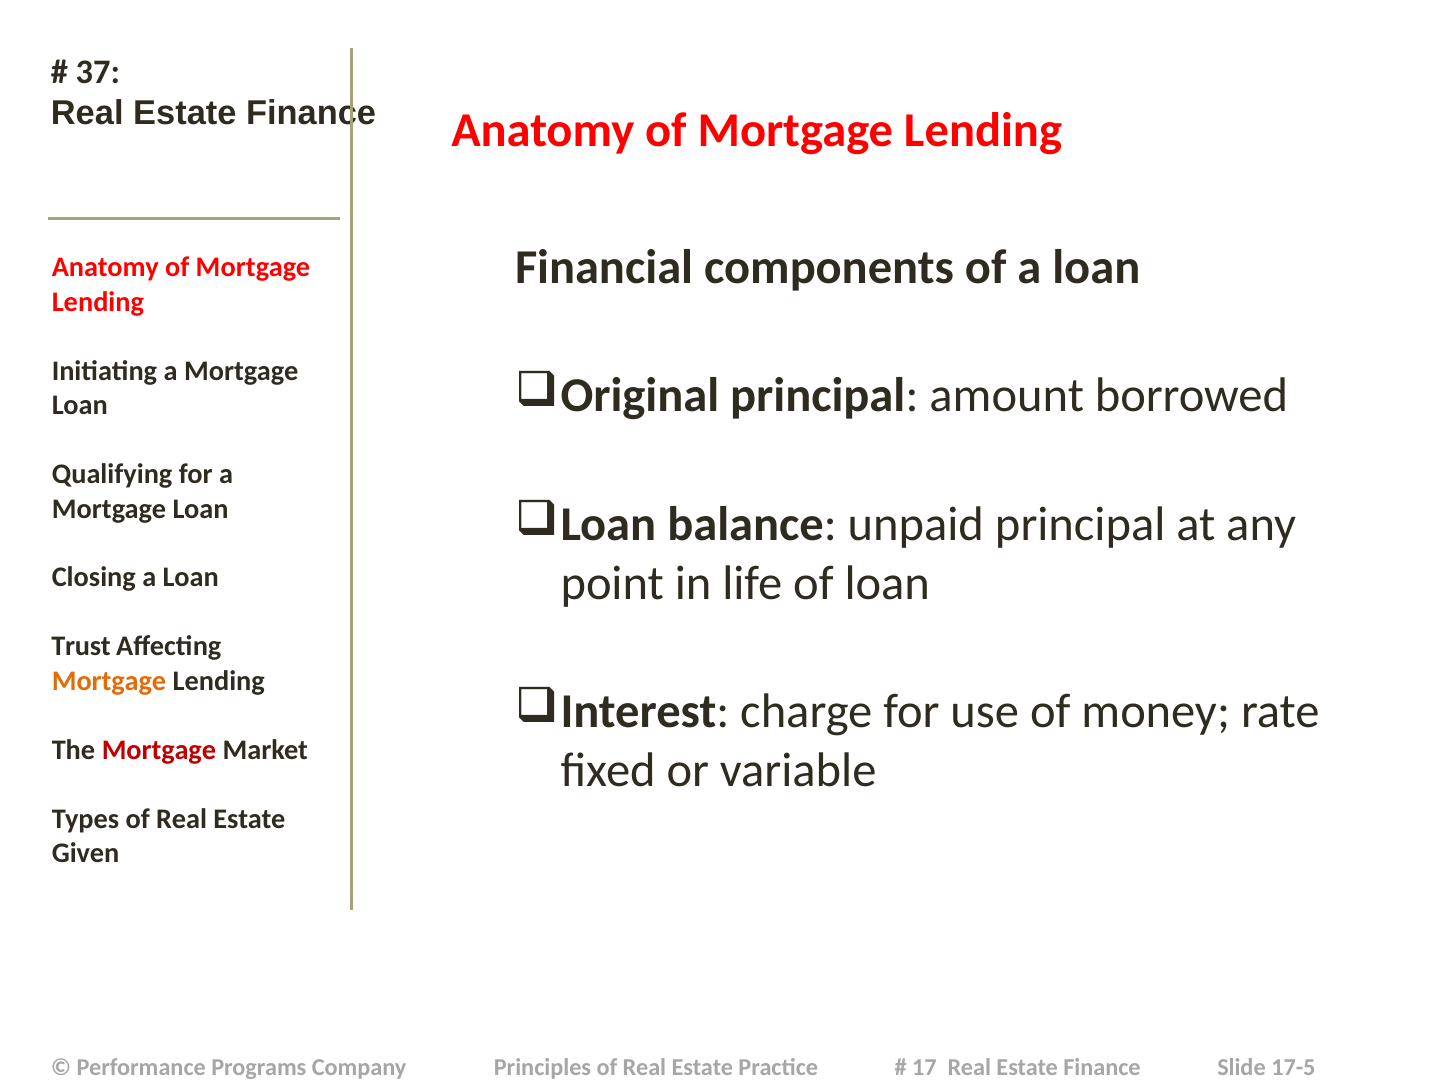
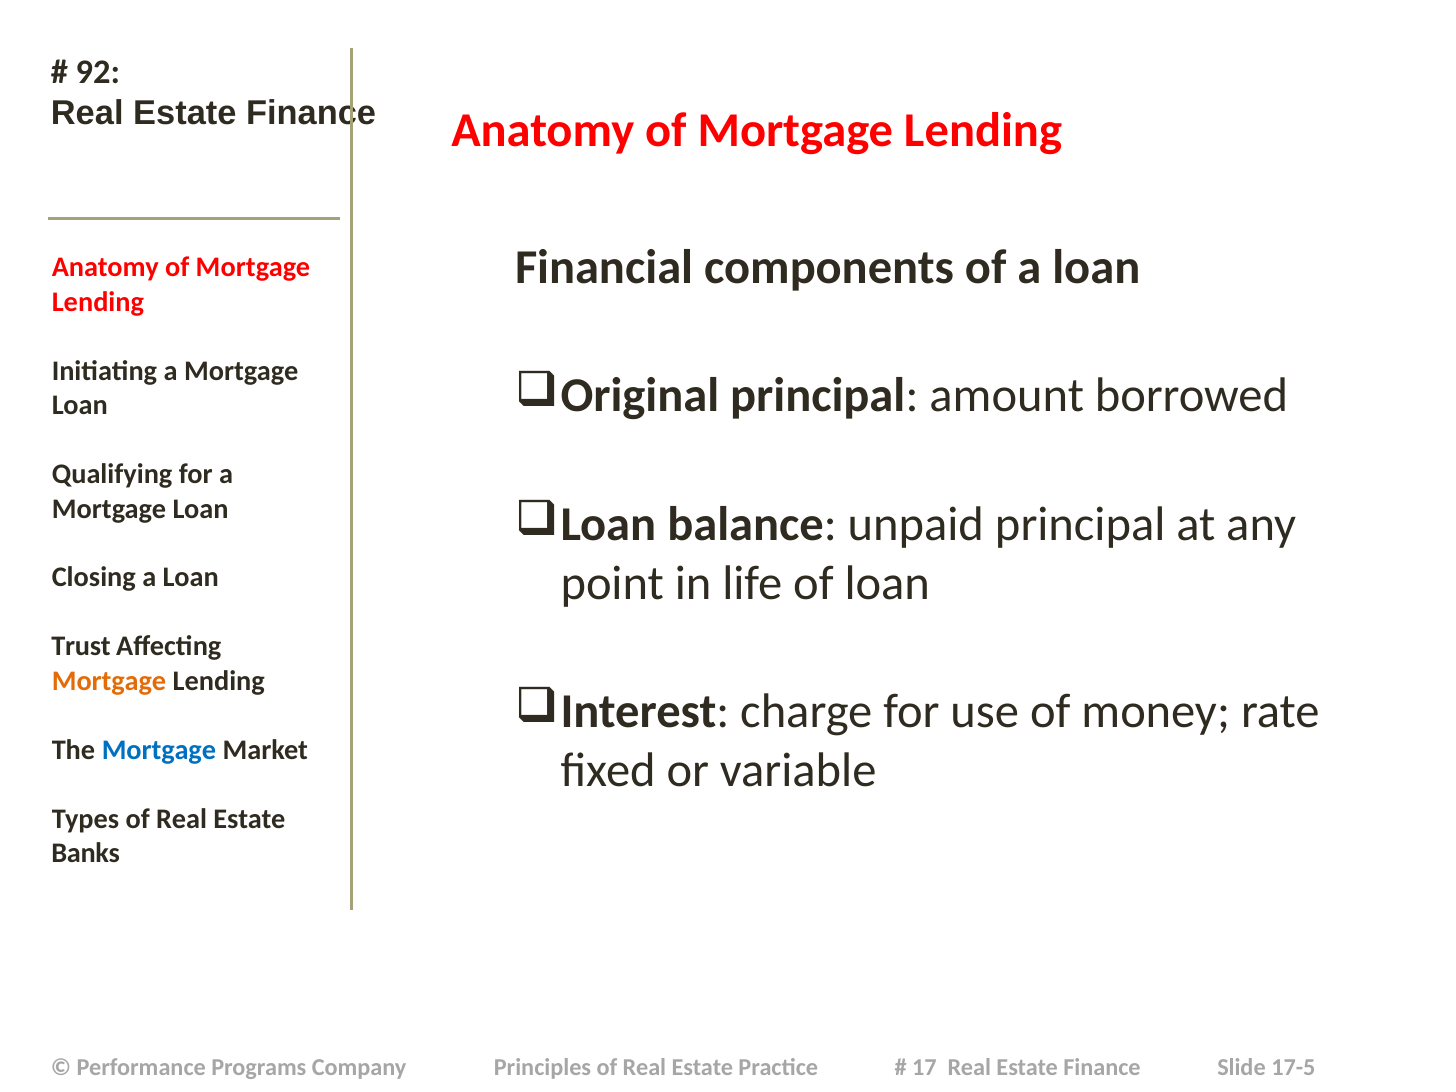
37: 37 -> 92
Mortgage at (159, 750) colour: red -> blue
Given: Given -> Banks
